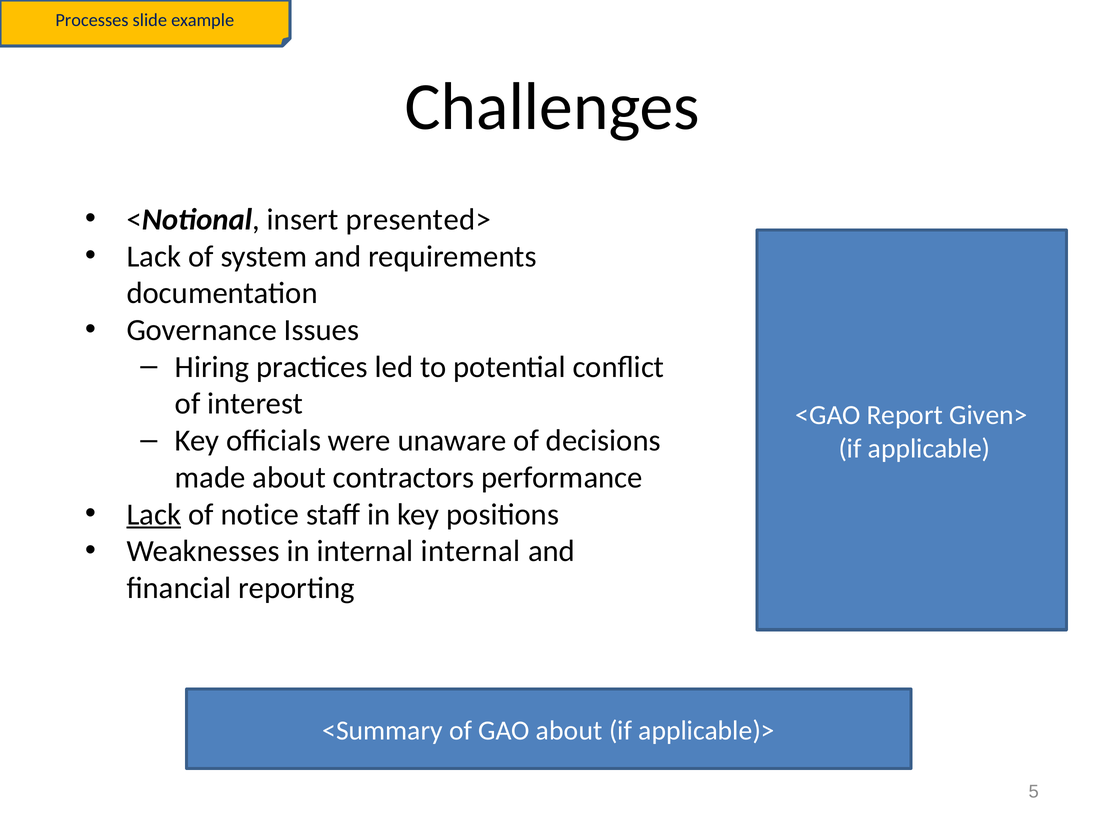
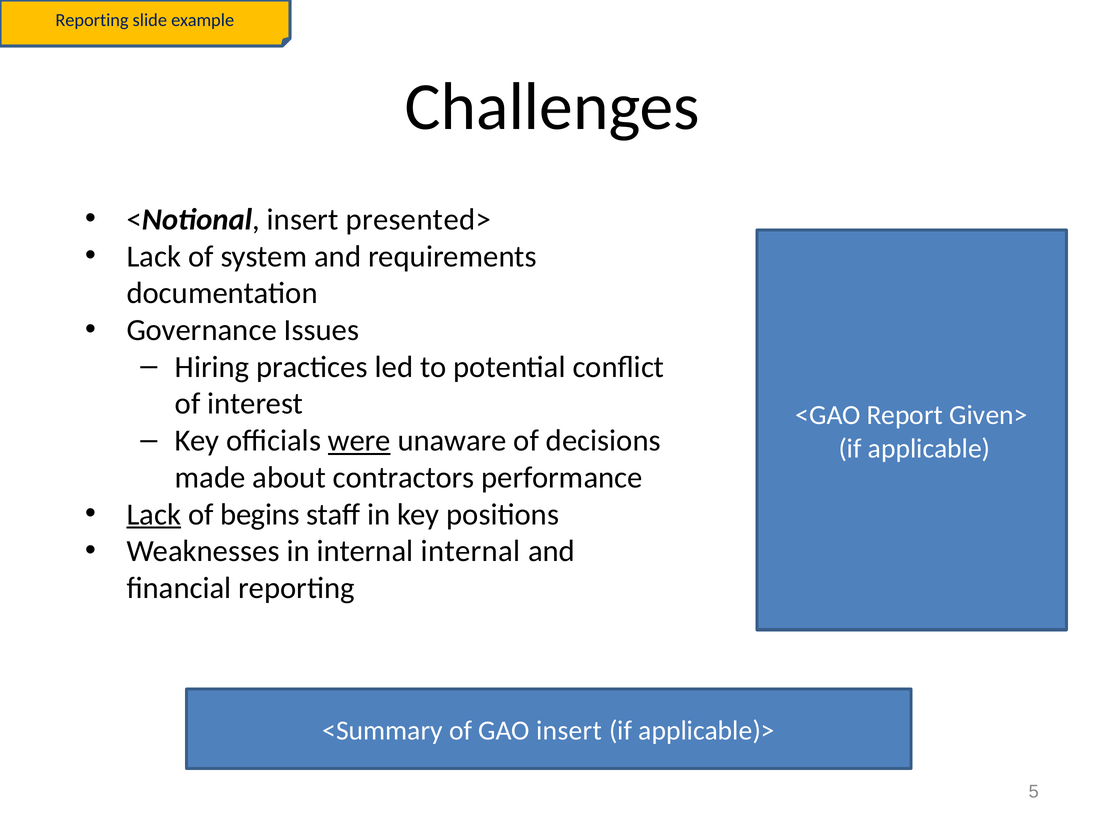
Processes at (92, 20): Processes -> Reporting
were underline: none -> present
notice: notice -> begins
GAO about: about -> insert
